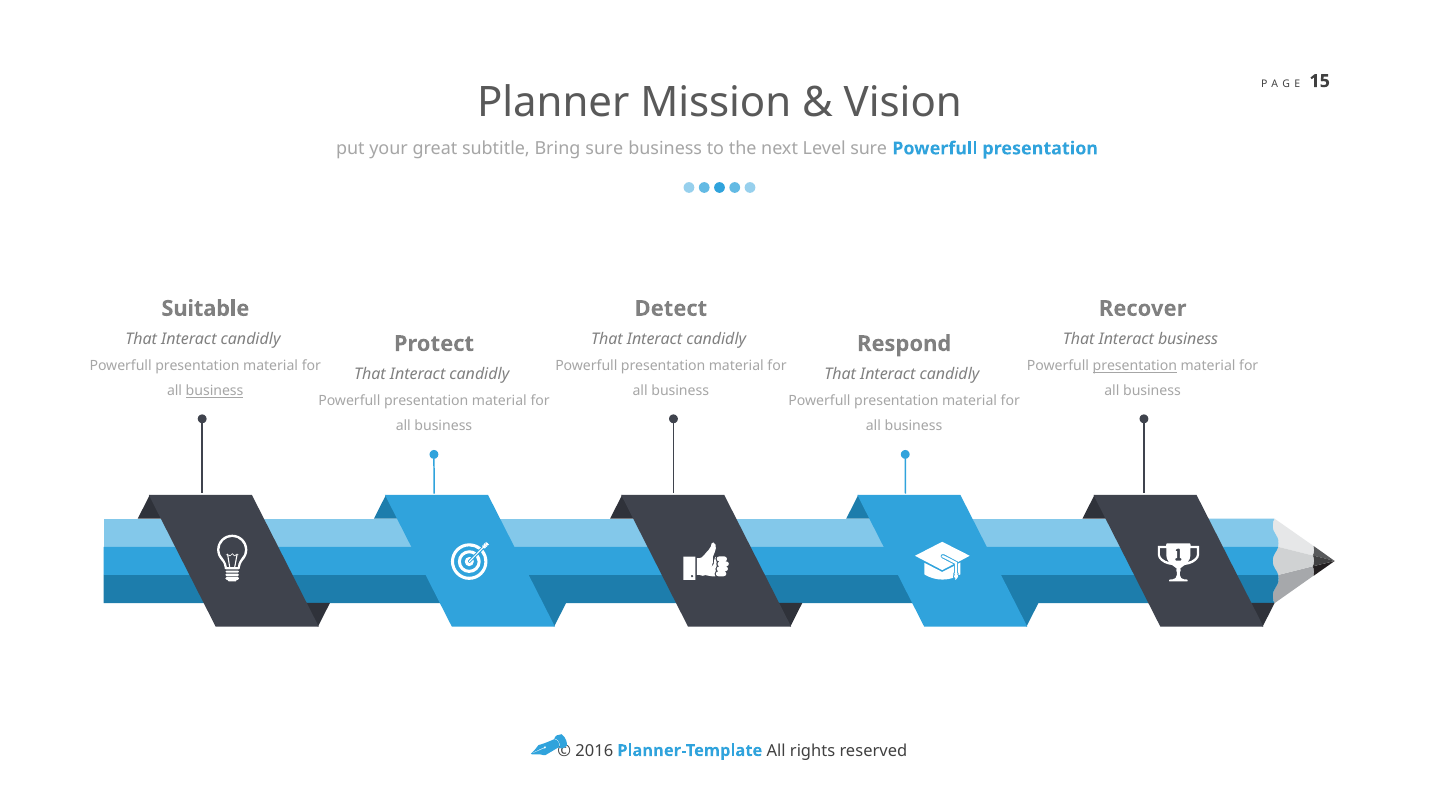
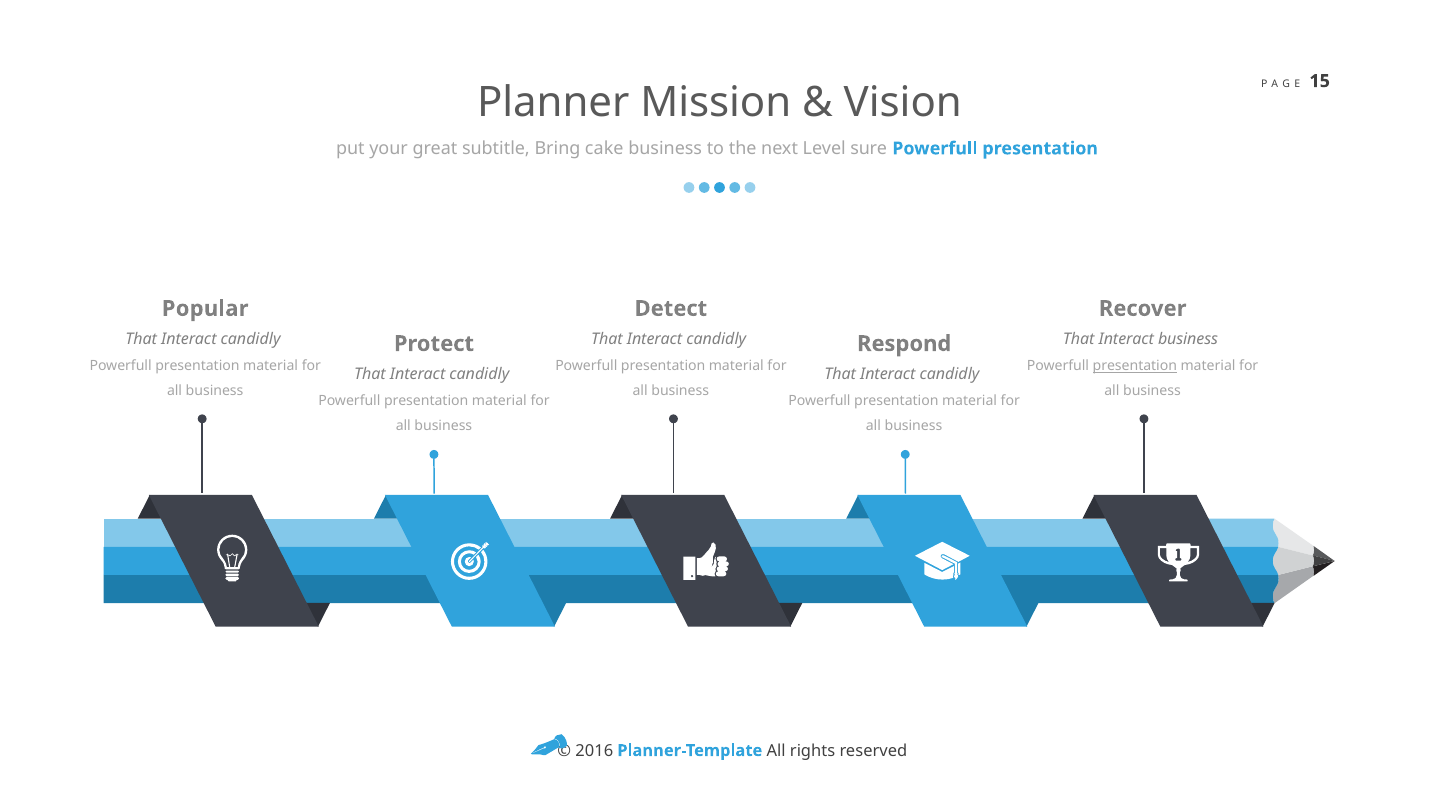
Bring sure: sure -> cake
Suitable: Suitable -> Popular
business at (215, 391) underline: present -> none
